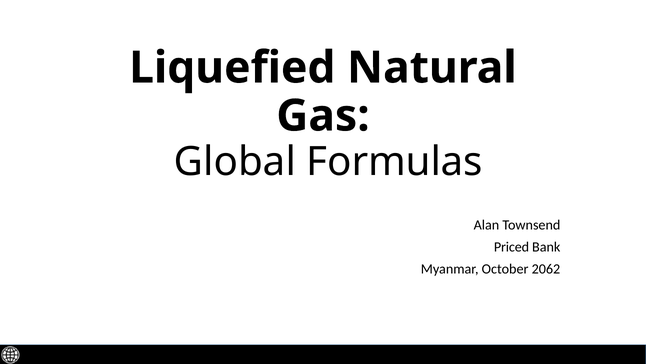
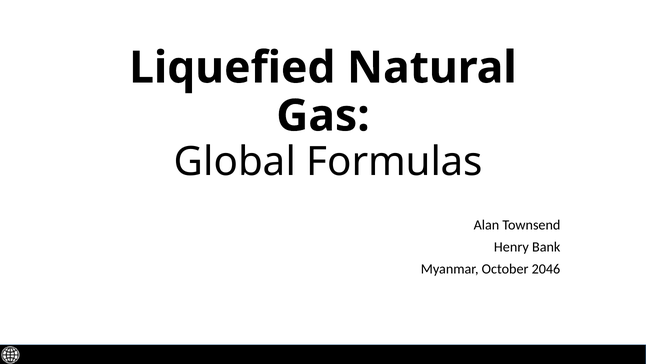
Priced: Priced -> Henry
2062: 2062 -> 2046
